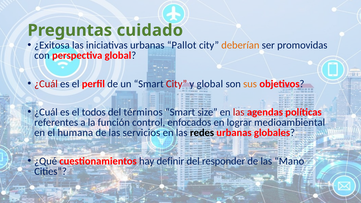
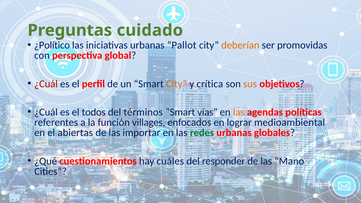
¿Exitosa: ¿Exitosa -> ¿Político
City at (176, 84) colour: red -> orange
y global: global -> crítica
size: size -> vías
las at (239, 112) colour: red -> orange
control: control -> villages
humana: humana -> abiertas
servicios: servicios -> importar
redes colour: black -> green
definir: definir -> cuáles
